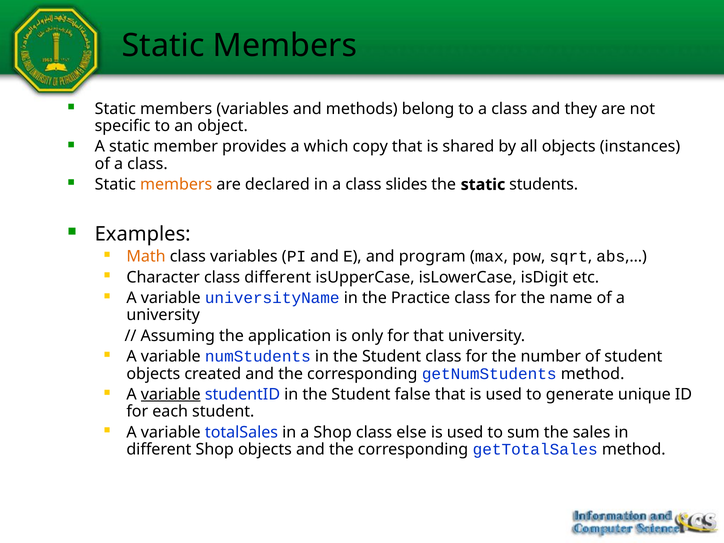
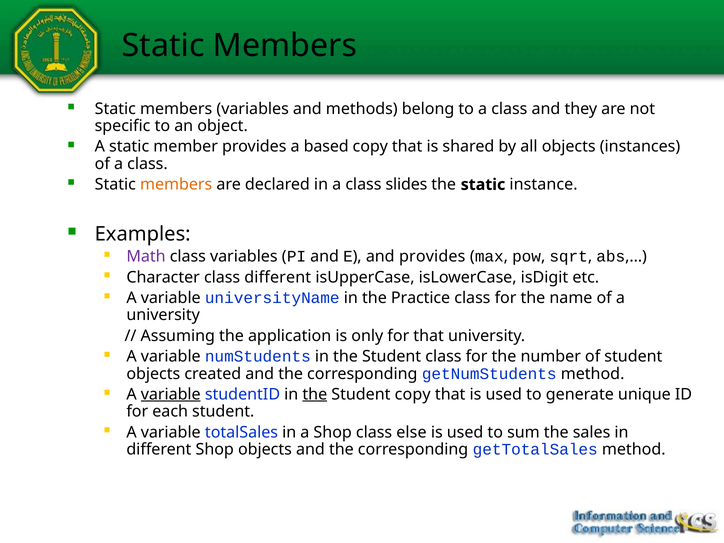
which: which -> based
students: students -> instance
Math colour: orange -> purple
and program: program -> provides
the at (315, 394) underline: none -> present
Student false: false -> copy
